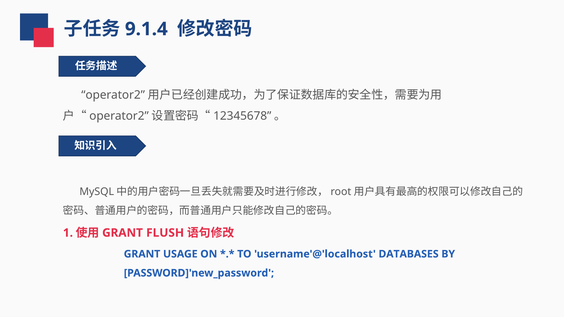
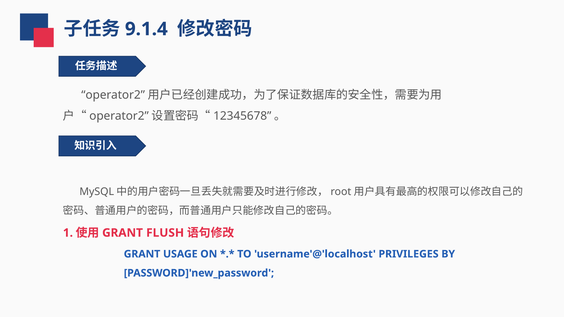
DATABASES: DATABASES -> PRIVILEGES
